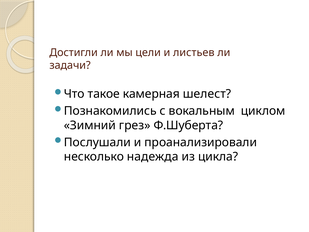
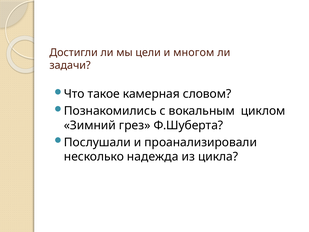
листьев: листьев -> многом
шелест: шелест -> словом
